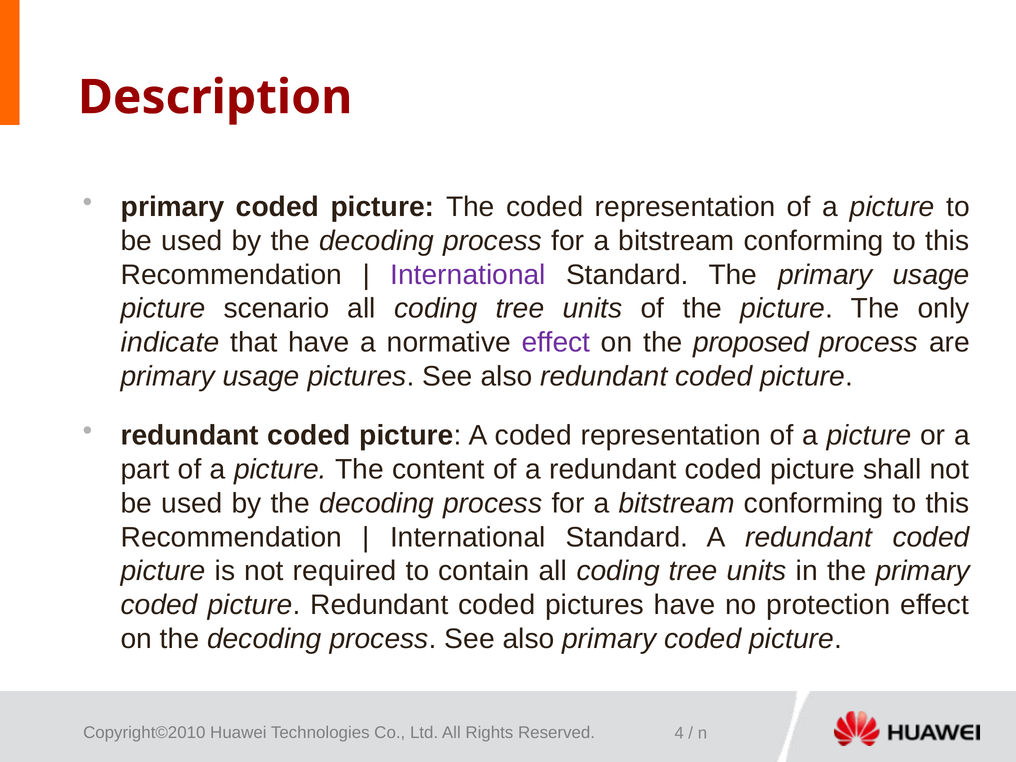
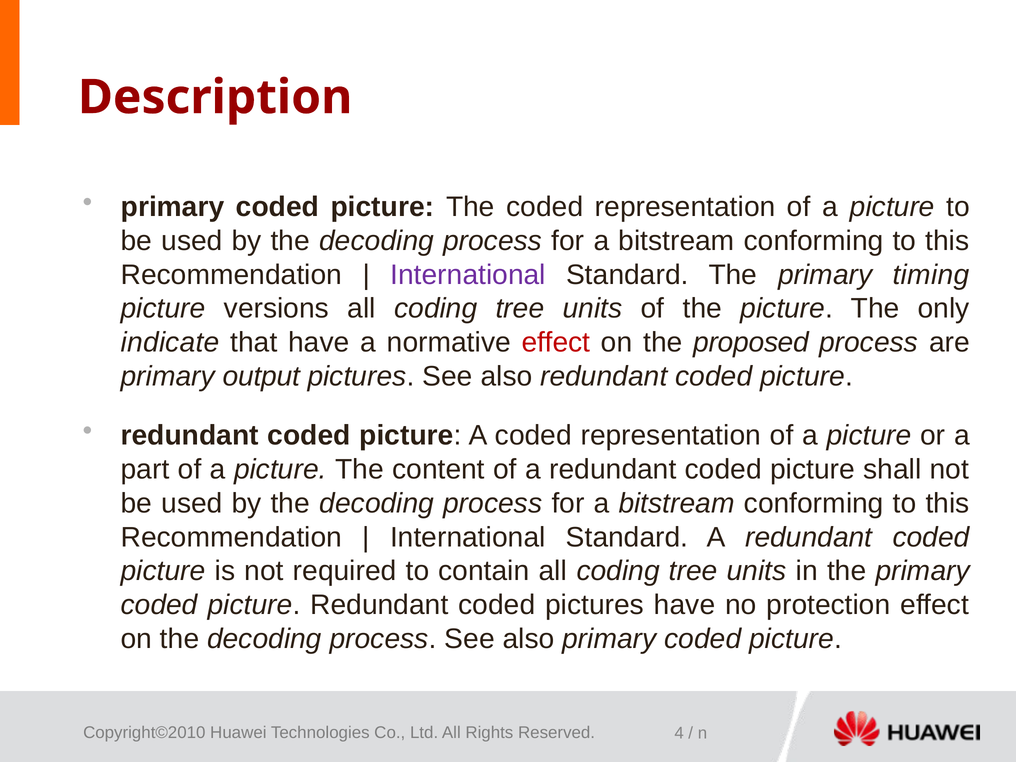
The primary usage: usage -> timing
scenario: scenario -> versions
effect at (556, 342) colour: purple -> red
usage at (261, 376): usage -> output
